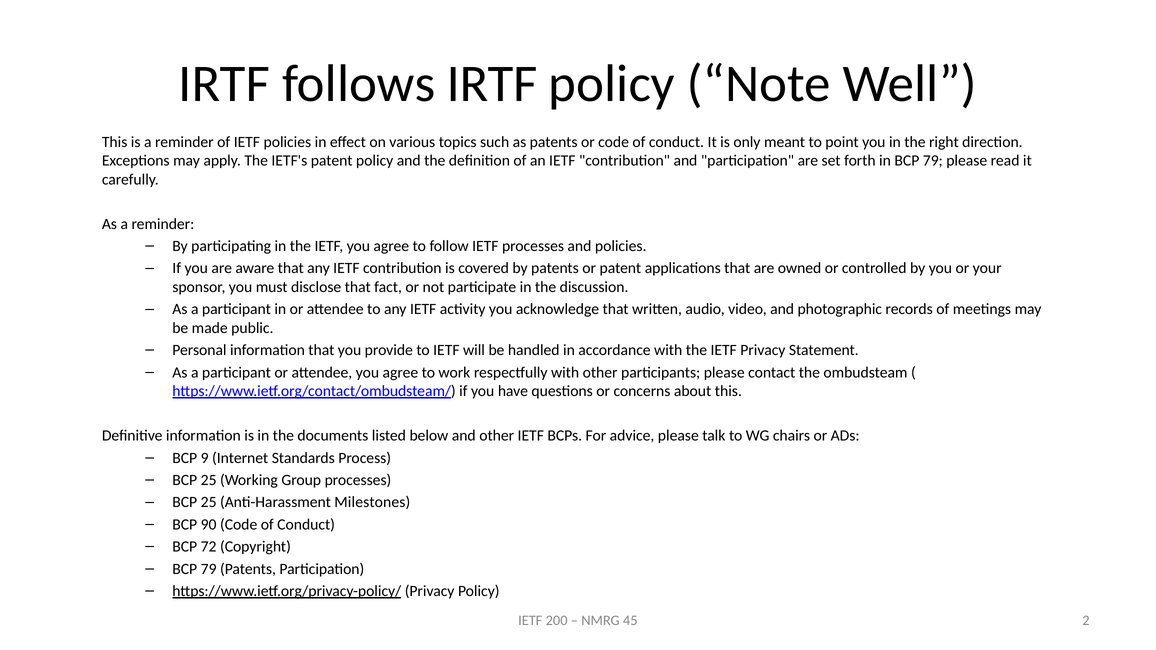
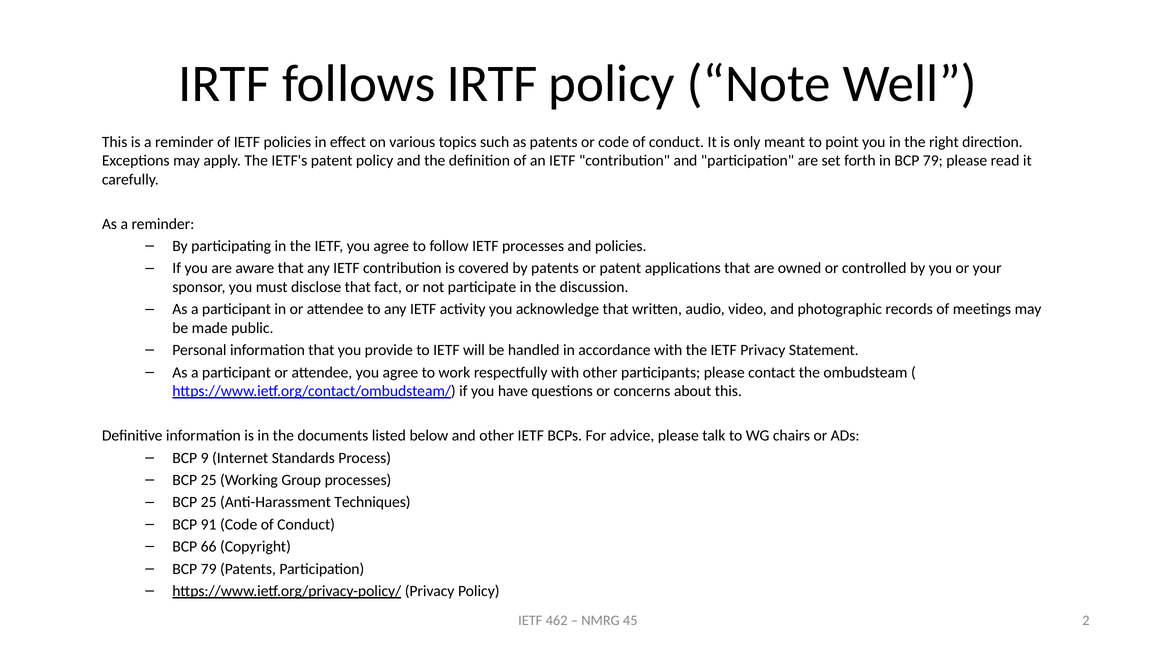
Milestones: Milestones -> Techniques
90: 90 -> 91
72: 72 -> 66
200: 200 -> 462
